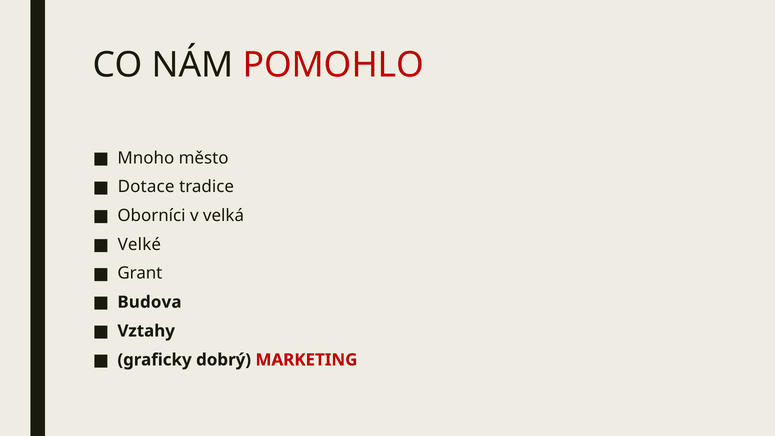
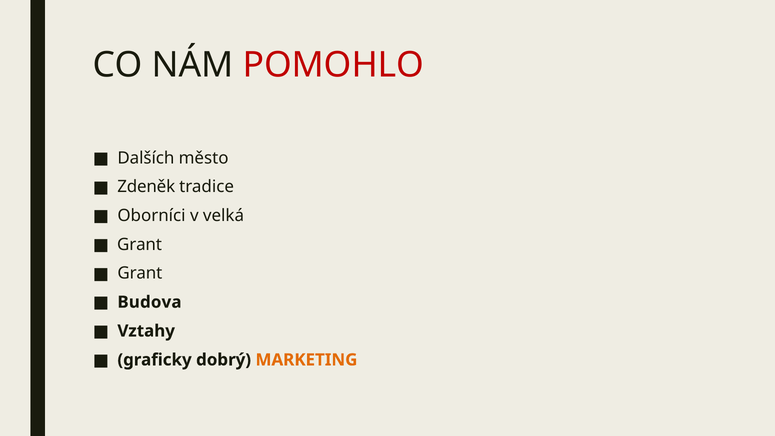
Mnoho: Mnoho -> Dalších
Dotace: Dotace -> Zdeněk
Velké at (139, 244): Velké -> Grant
MARKETING colour: red -> orange
